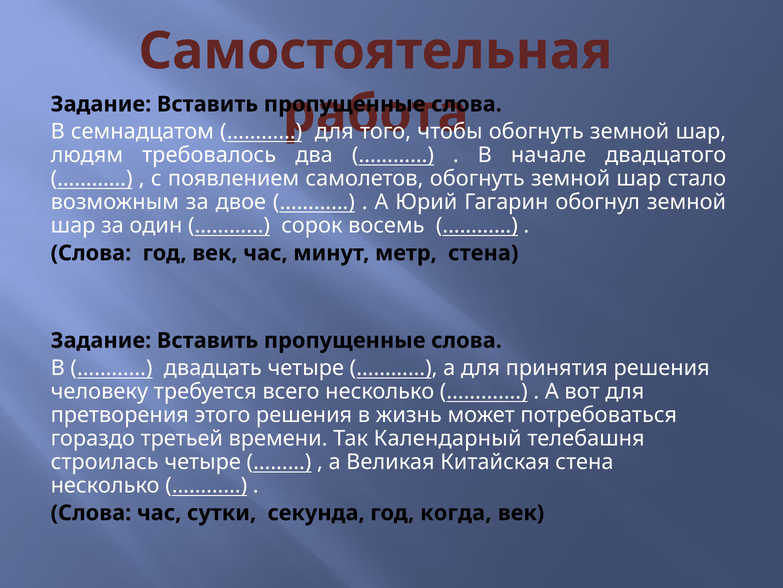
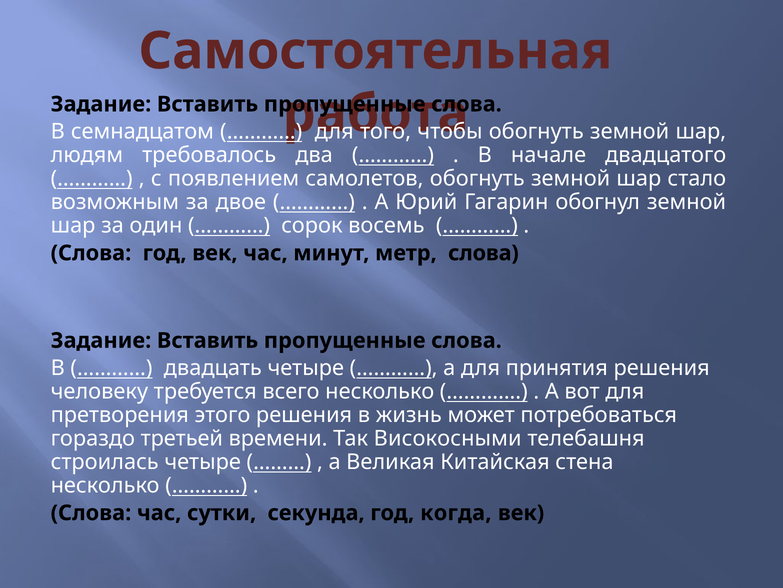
метр стена: стена -> слова
Календарный: Календарный -> Високосными
